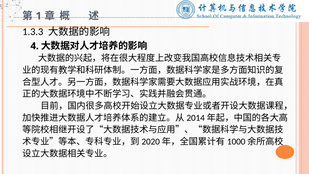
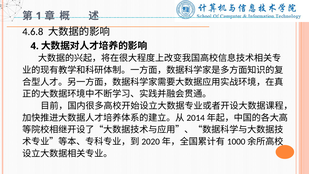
1.3.3: 1.3.3 -> 4.6.8
